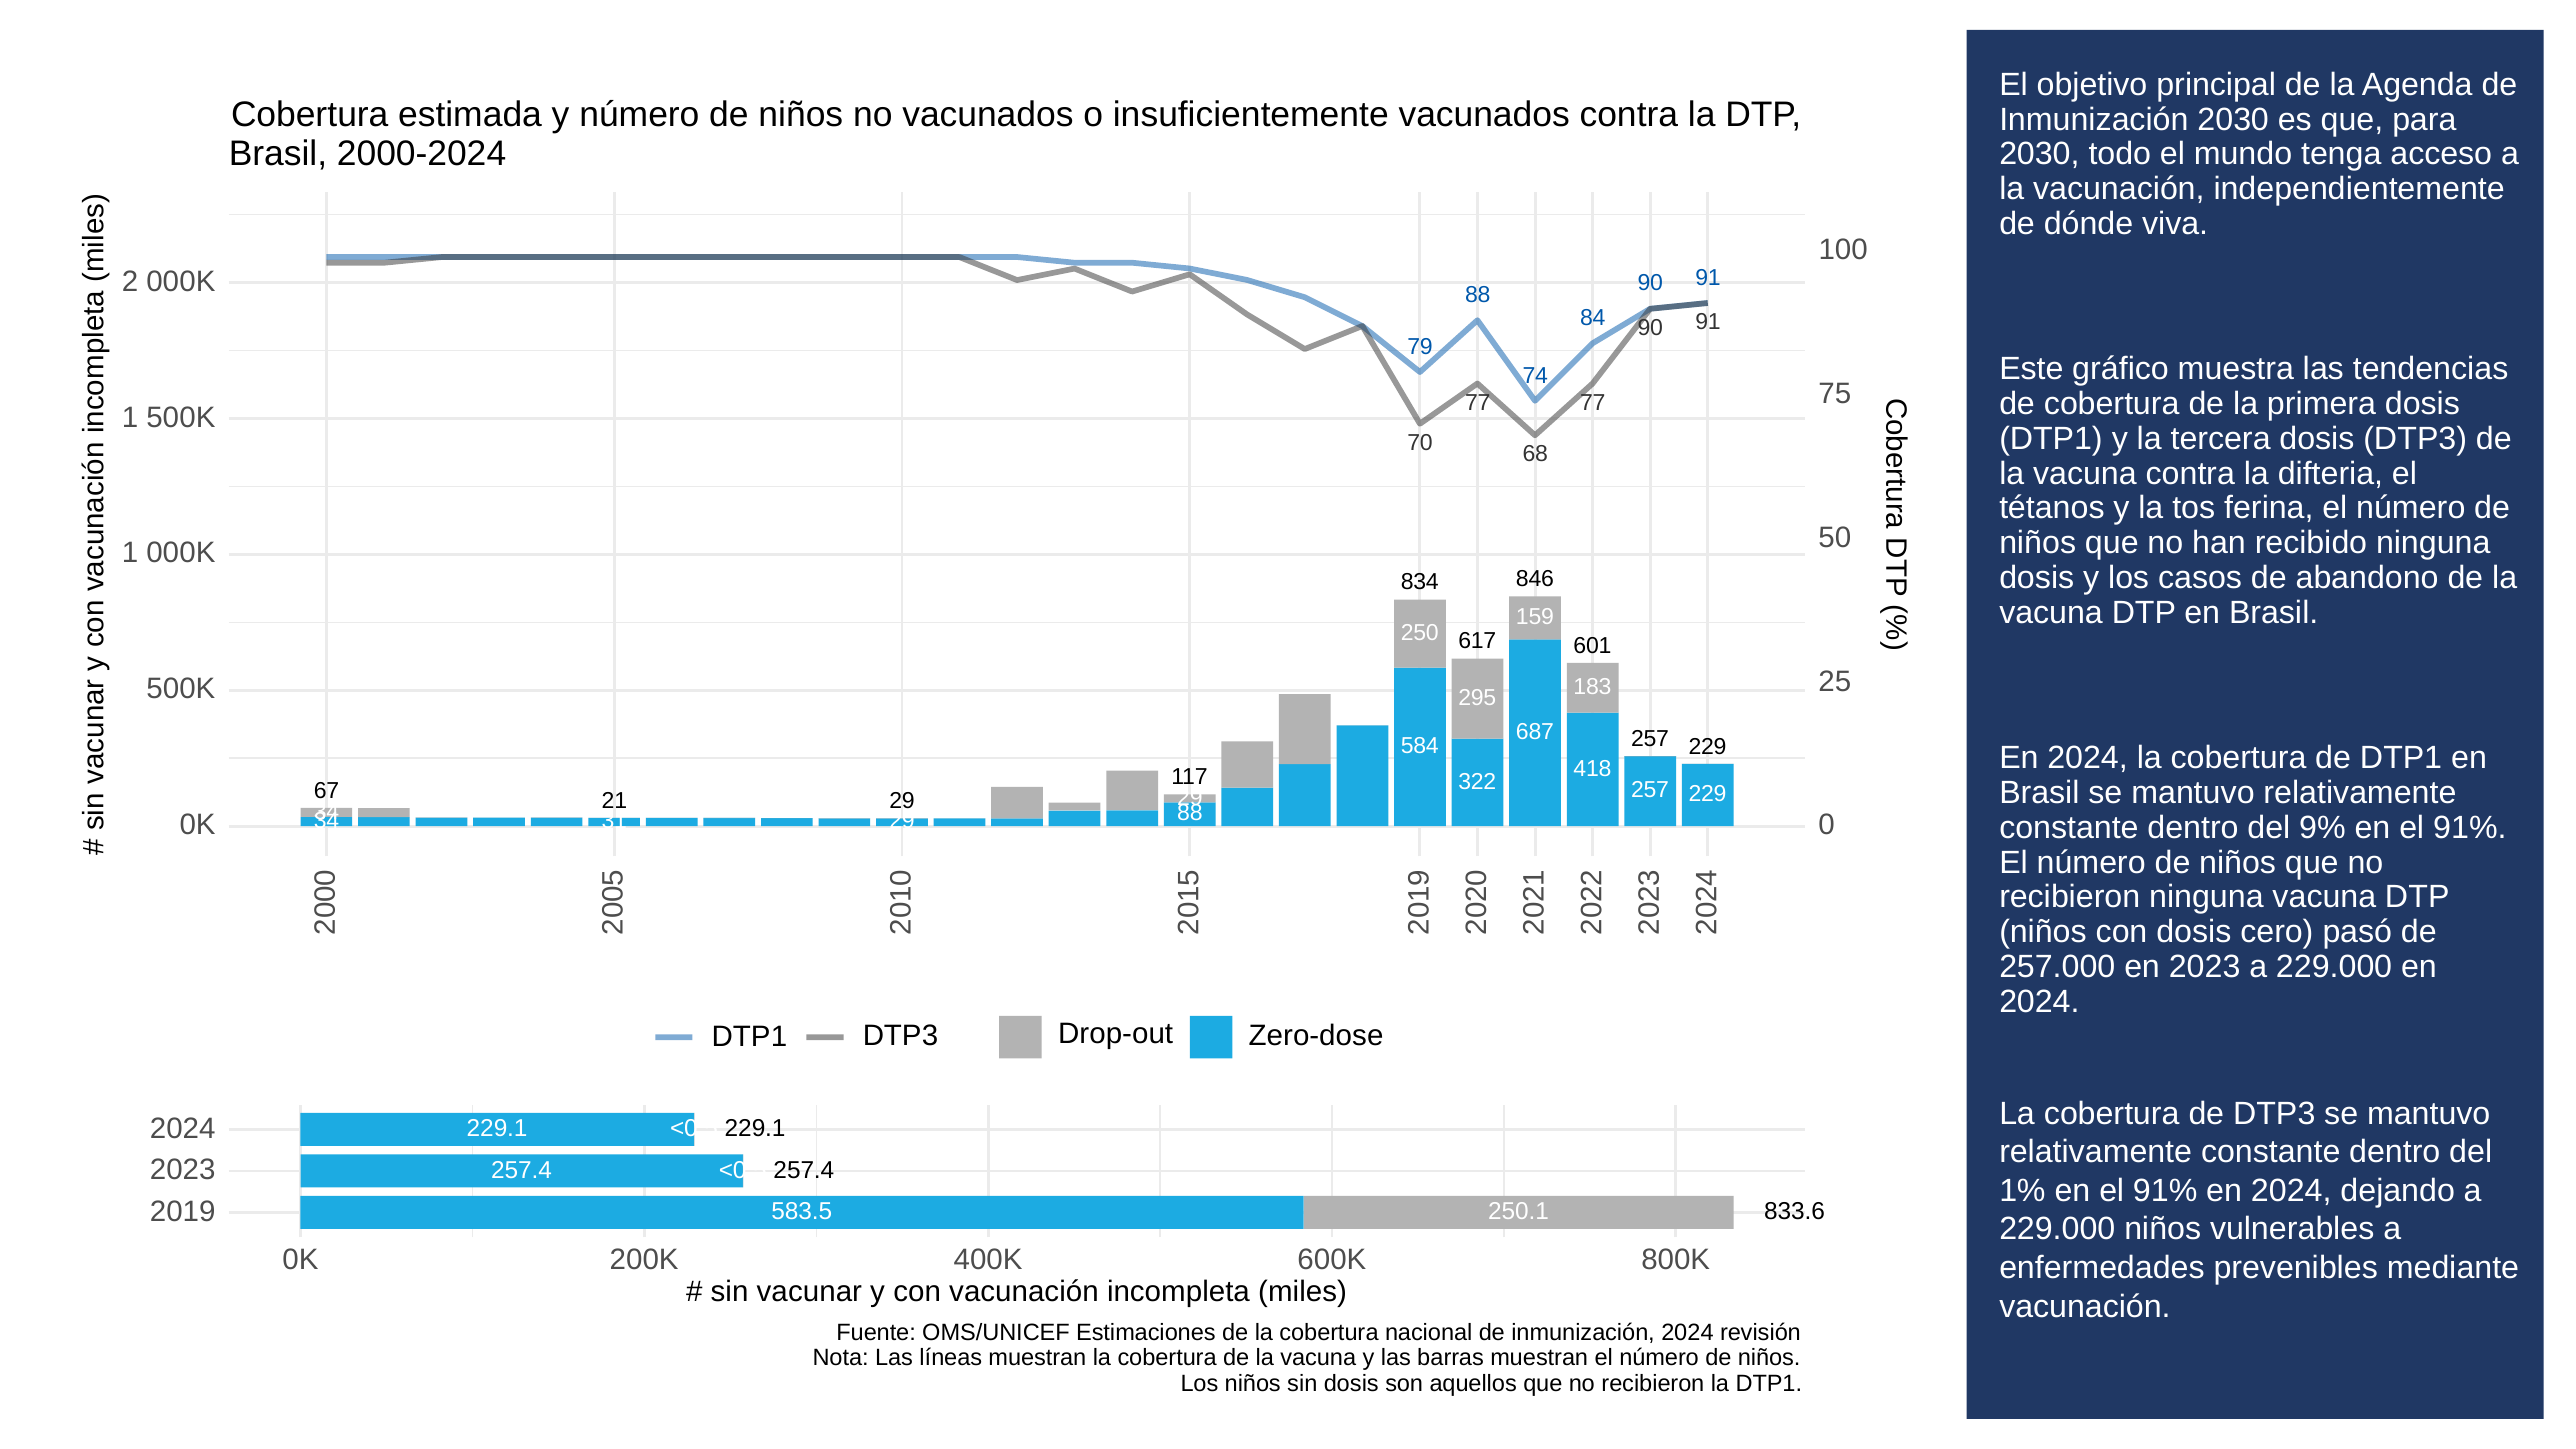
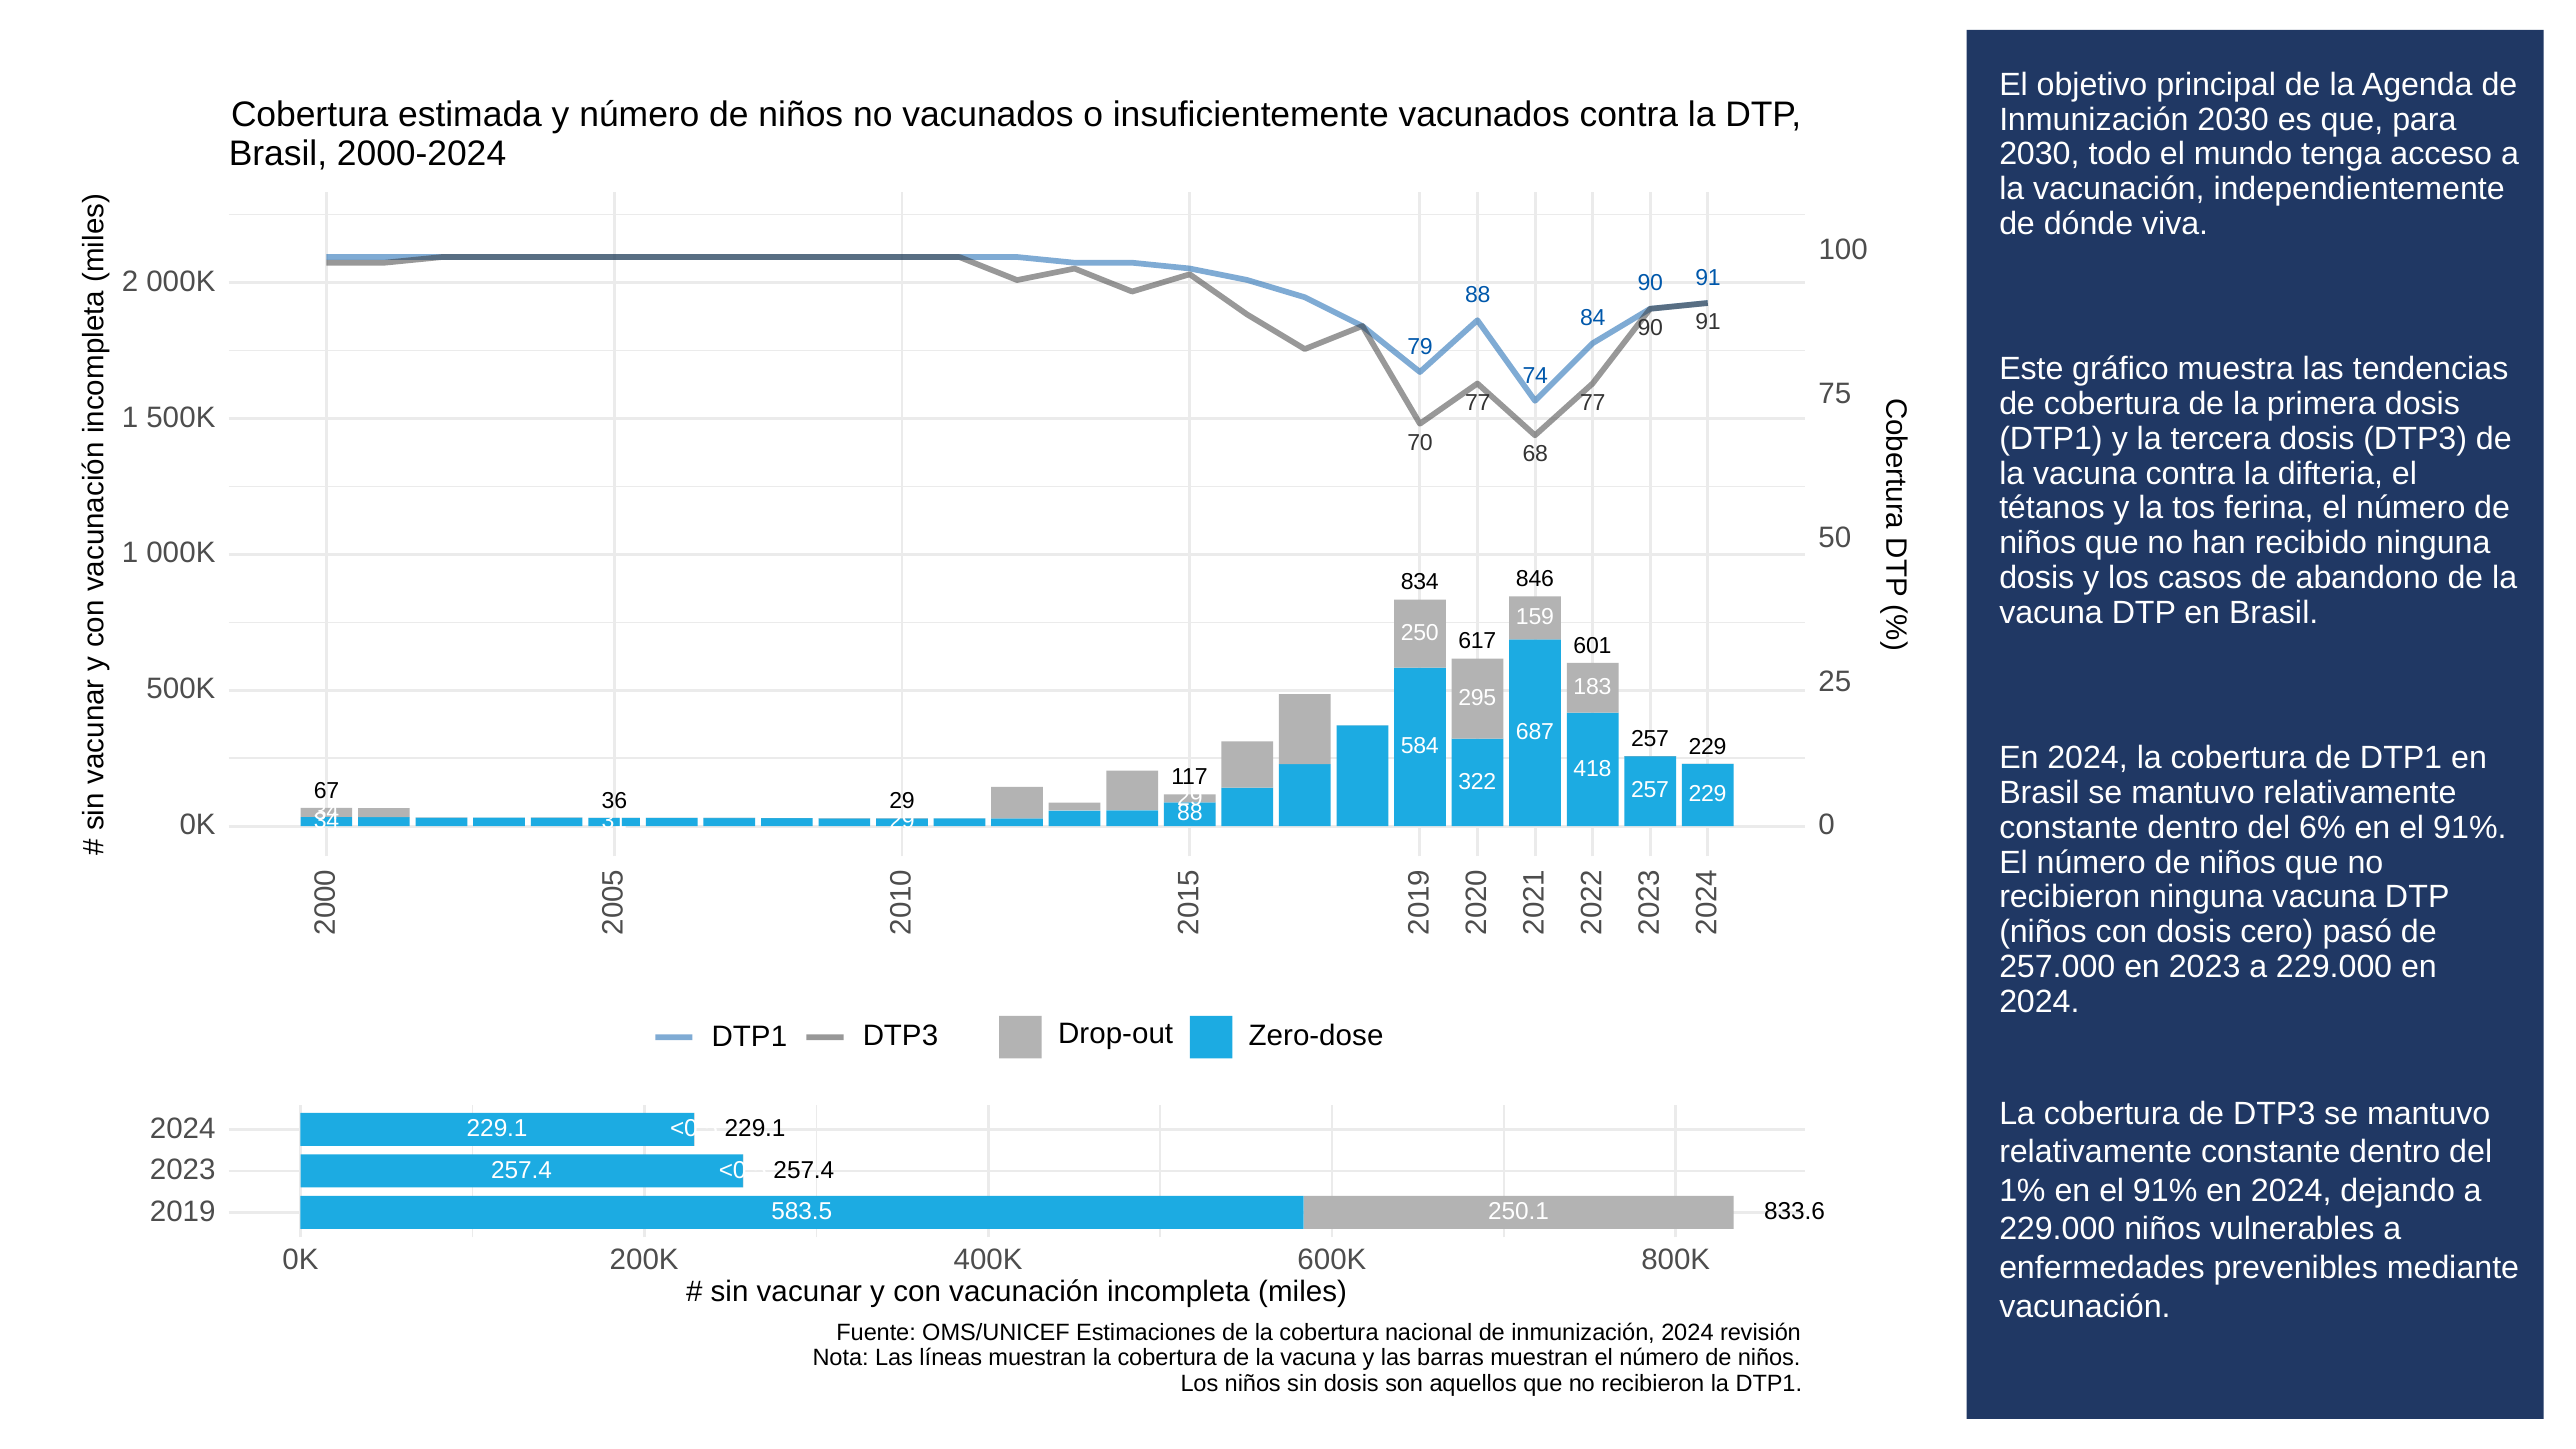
21: 21 -> 36
9%: 9% -> 6%
